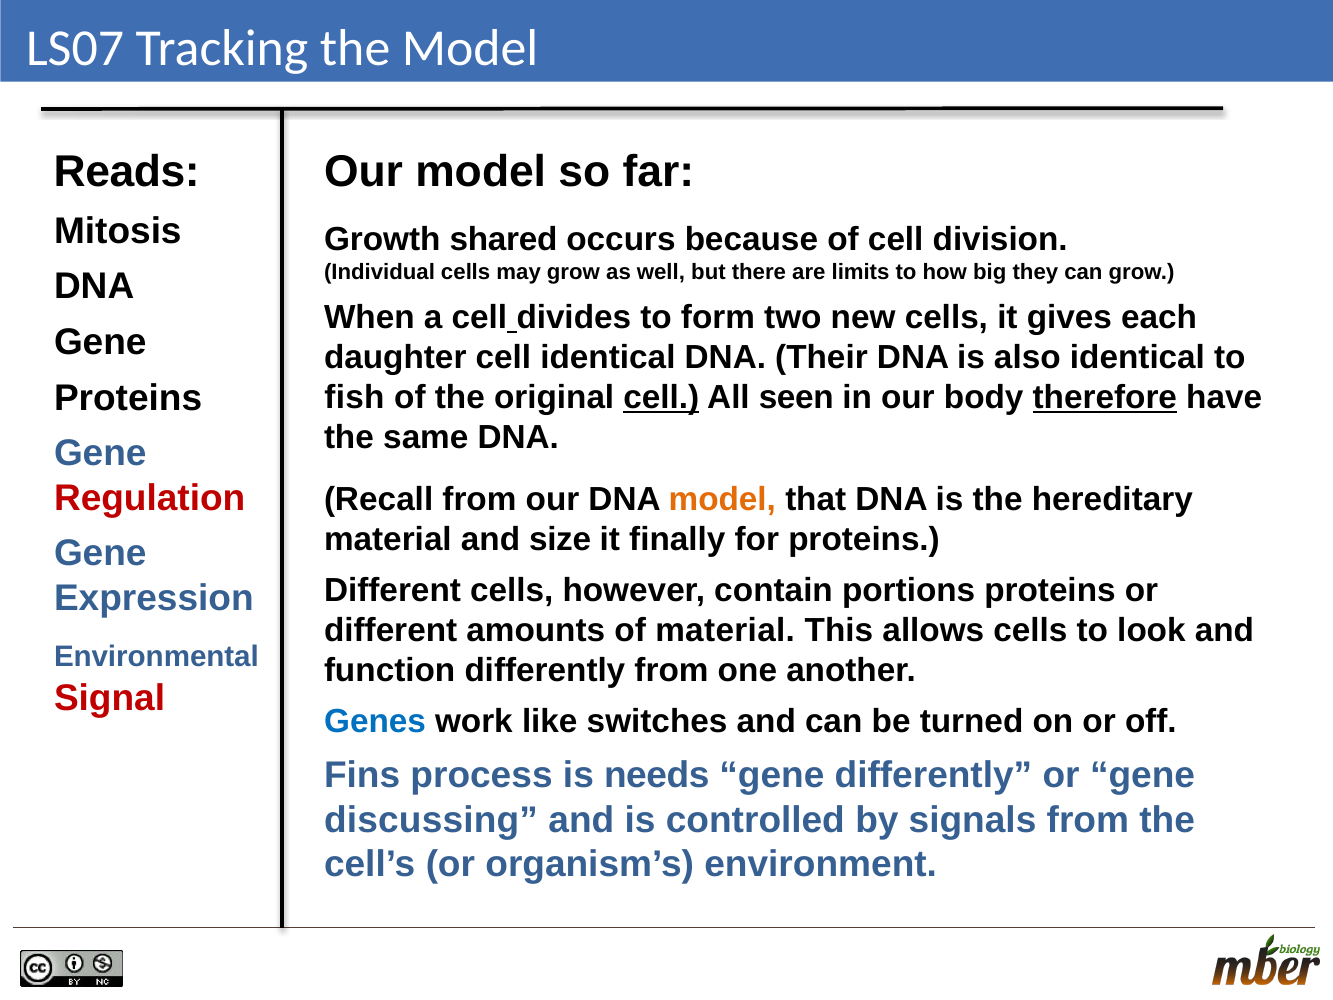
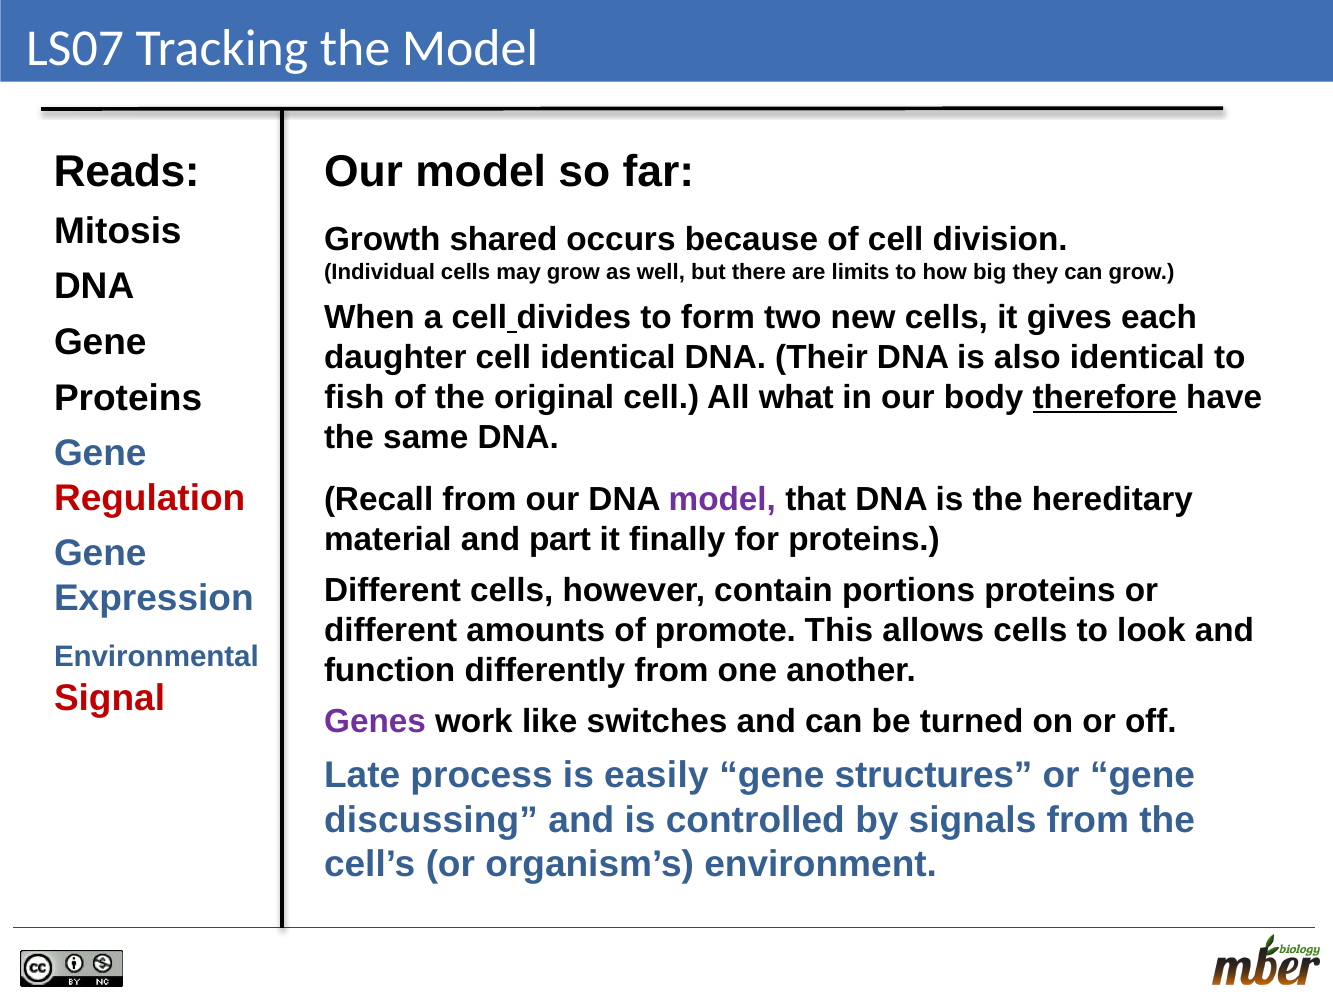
cell at (661, 397) underline: present -> none
seen: seen -> what
model at (722, 499) colour: orange -> purple
size: size -> part
of material: material -> promote
Genes colour: blue -> purple
Fins: Fins -> Late
needs: needs -> easily
gene differently: differently -> structures
